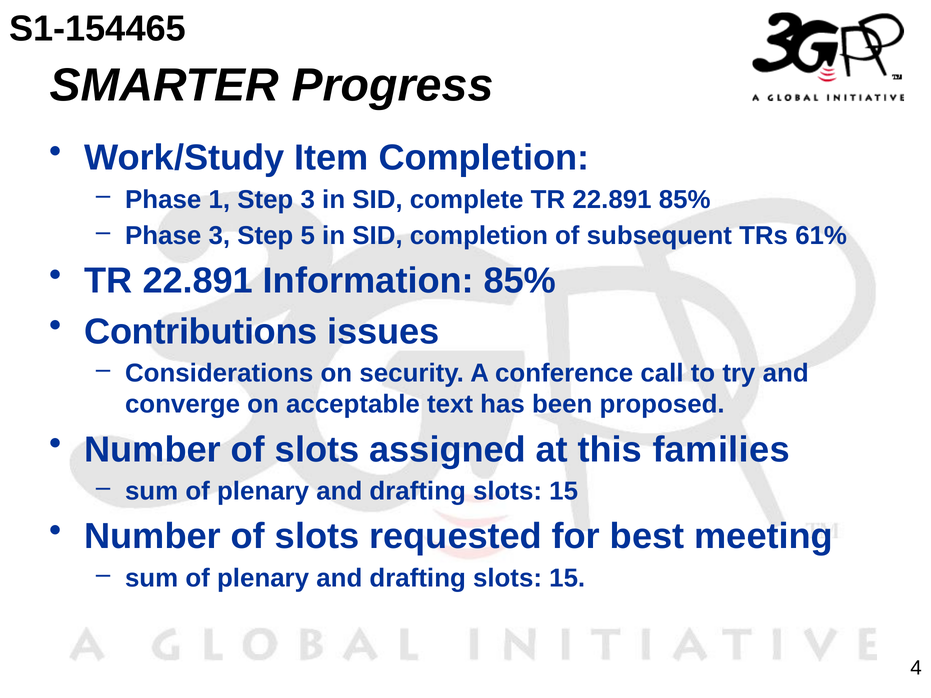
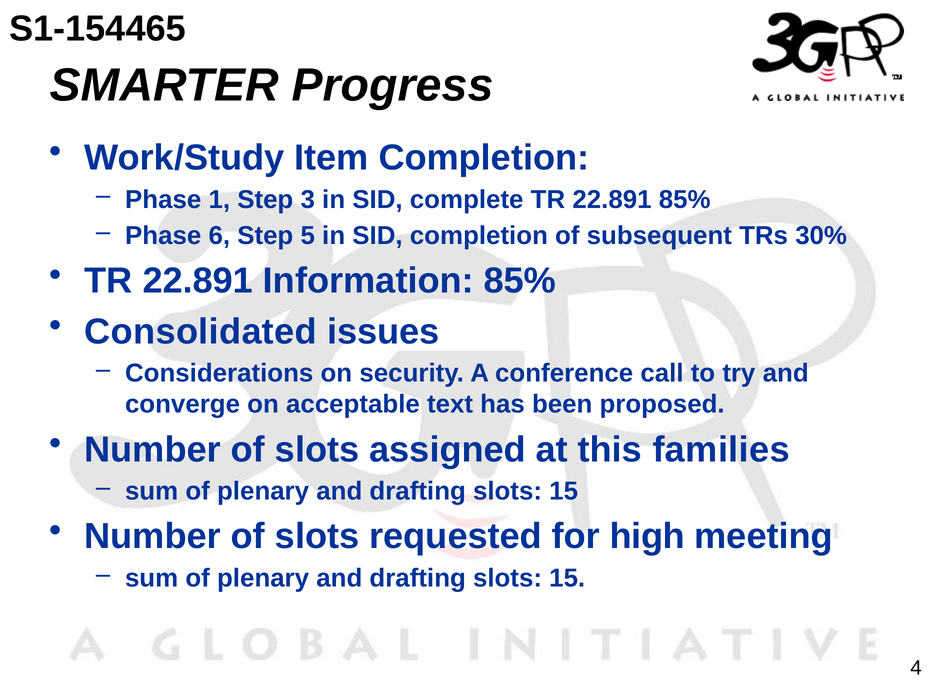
Phase 3: 3 -> 6
61%: 61% -> 30%
Contributions: Contributions -> Consolidated
best: best -> high
